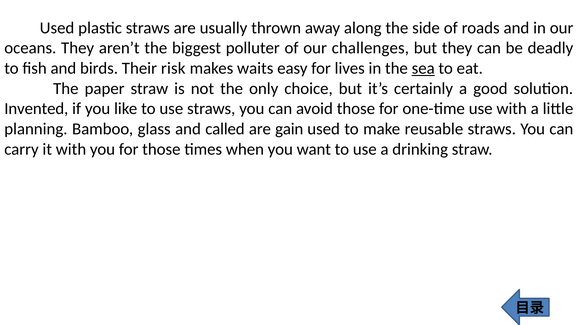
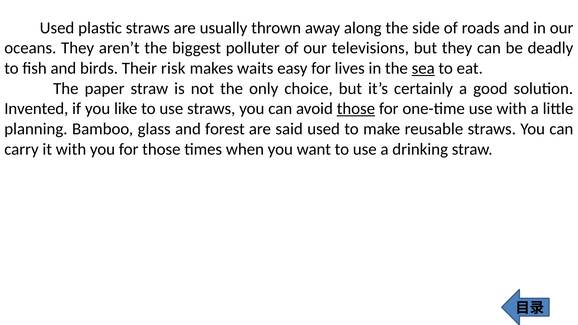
challenges: challenges -> televisions
those at (356, 109) underline: none -> present
called: called -> forest
gain: gain -> said
